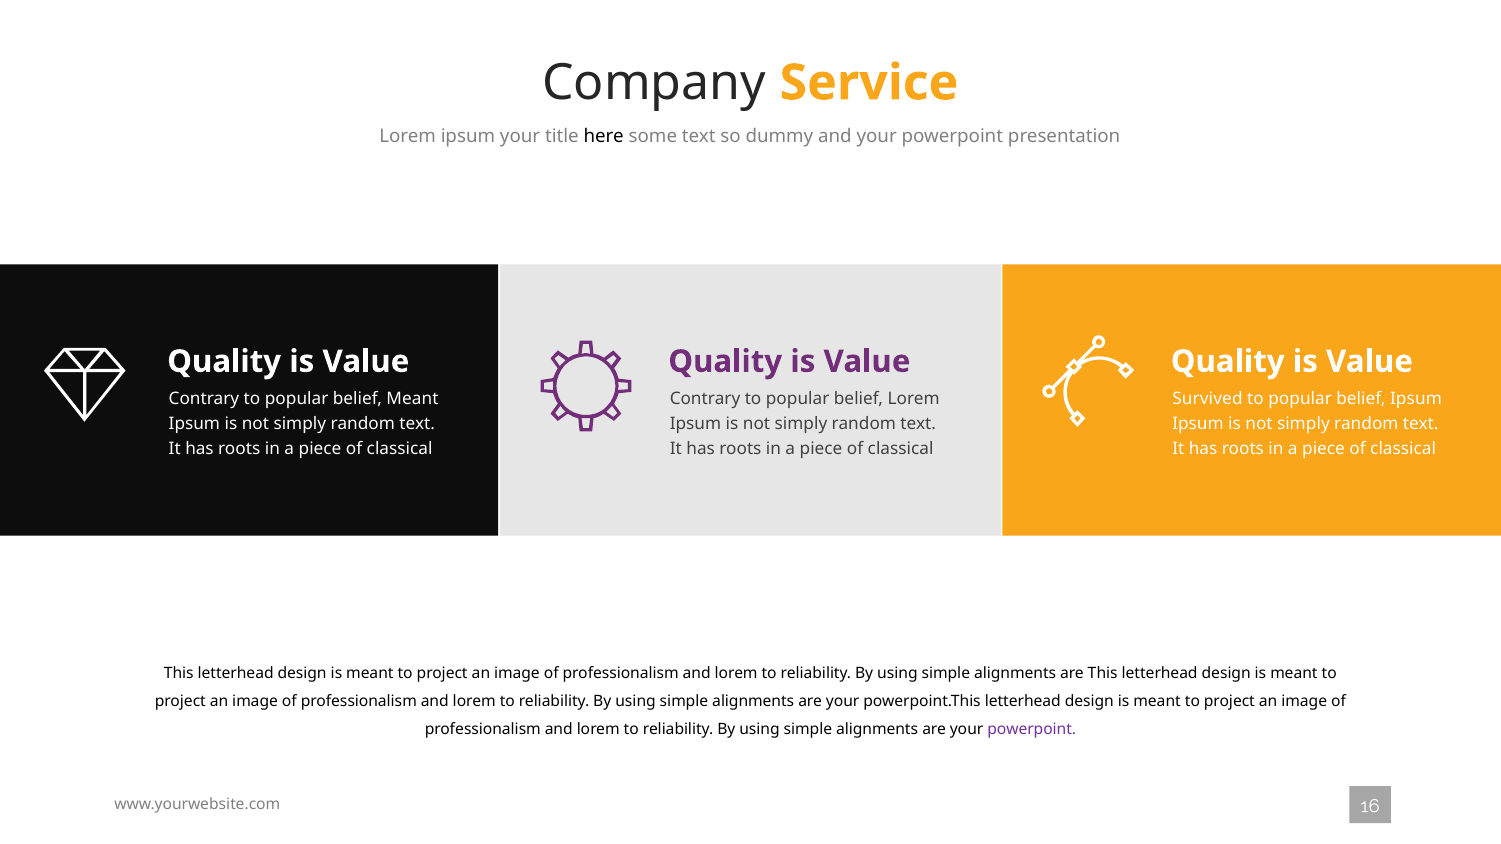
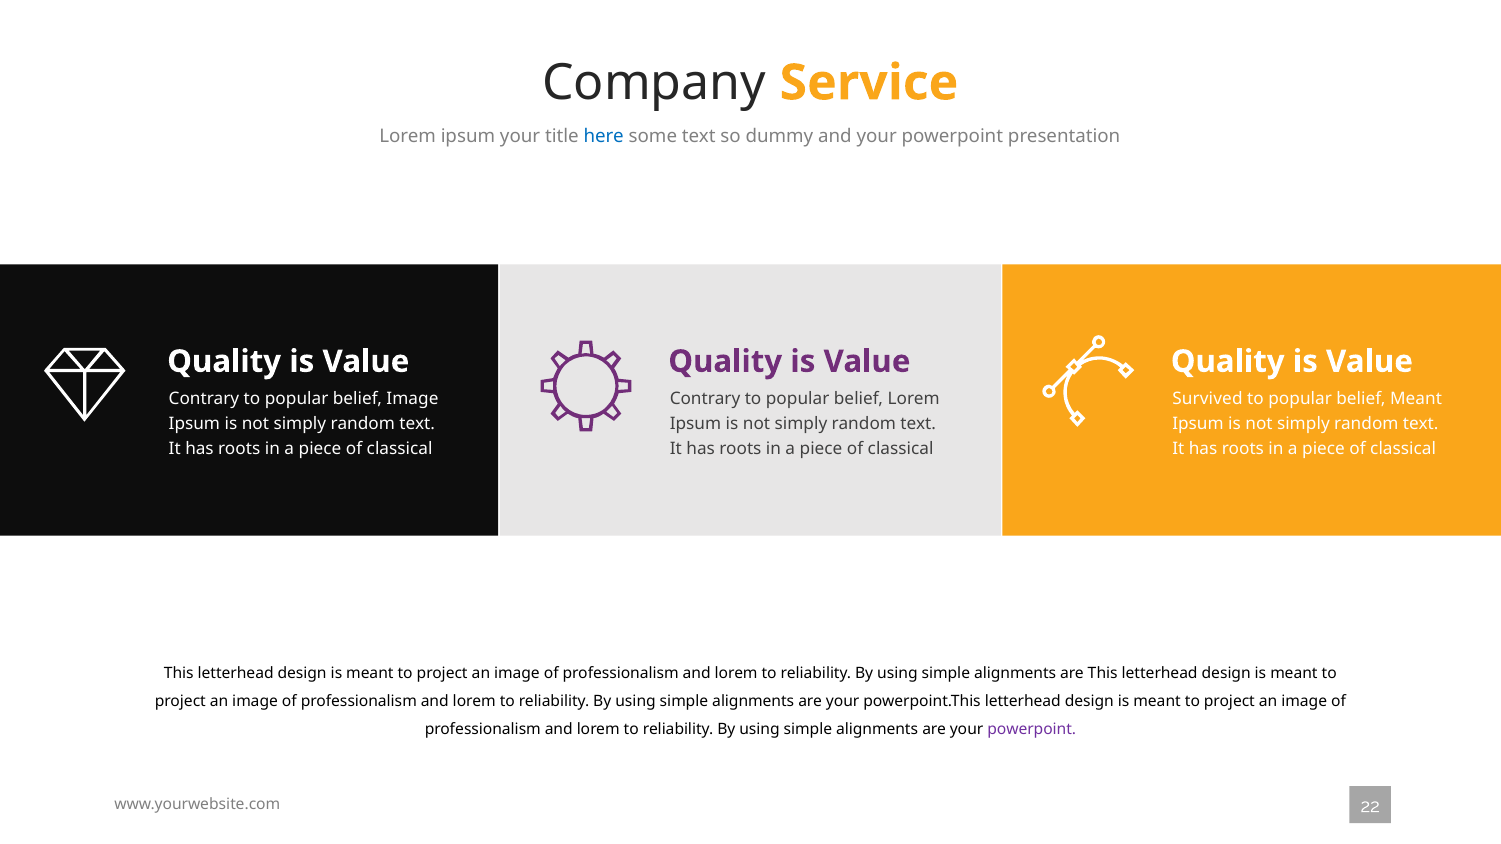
here colour: black -> blue
belief Meant: Meant -> Image
belief Ipsum: Ipsum -> Meant
16: 16 -> 22
